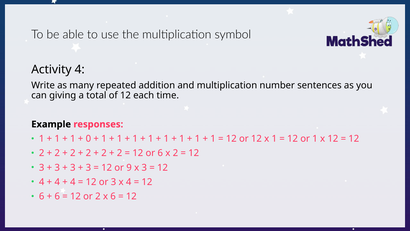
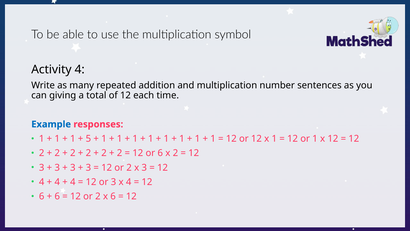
Example colour: black -> blue
0: 0 -> 5
9 at (129, 167): 9 -> 2
